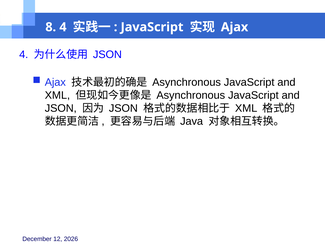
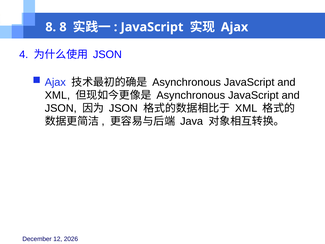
8 4: 4 -> 8
